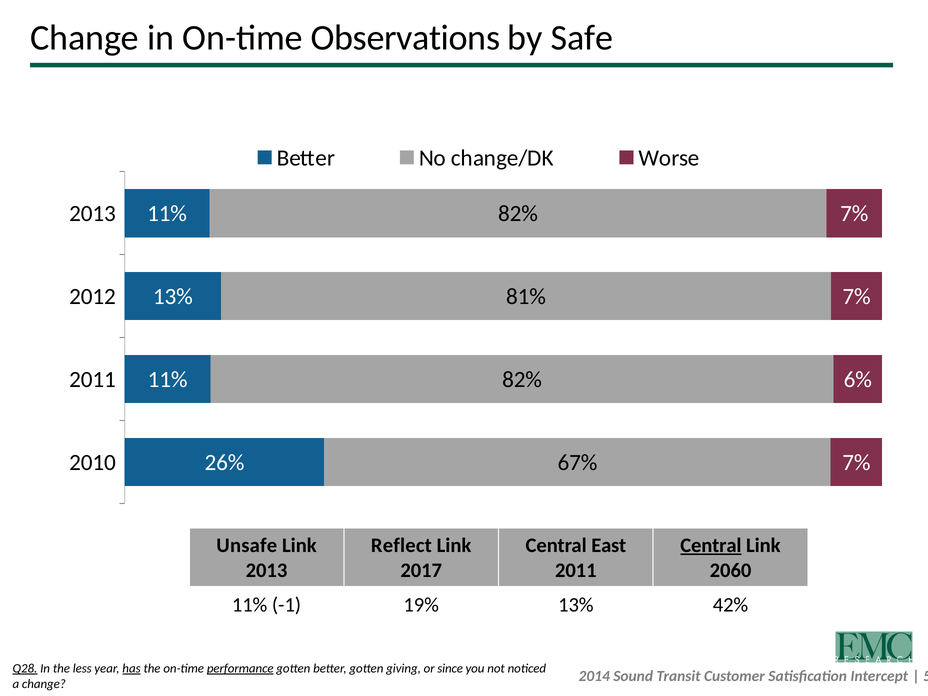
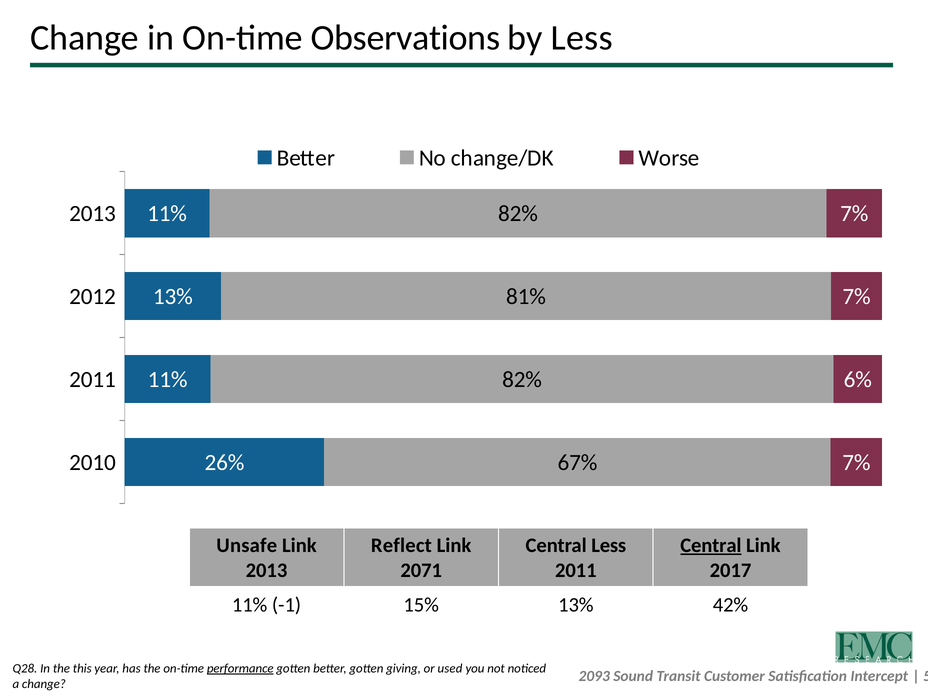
by Safe: Safe -> Less
Central East: East -> Less
2017: 2017 -> 2071
2060: 2060 -> 2017
19%: 19% -> 15%
Q28 underline: present -> none
less: less -> this
has underline: present -> none
since: since -> used
2014: 2014 -> 2093
